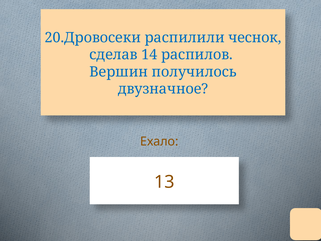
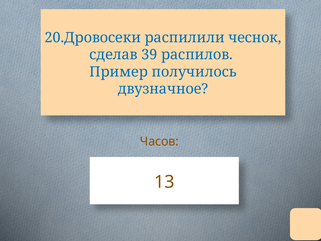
14: 14 -> 39
Вершин: Вершин -> Пример
Ехало: Ехало -> Часов
